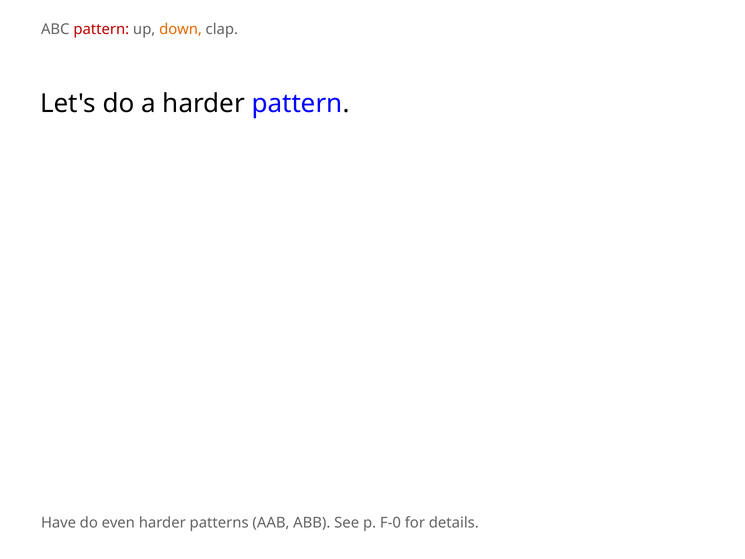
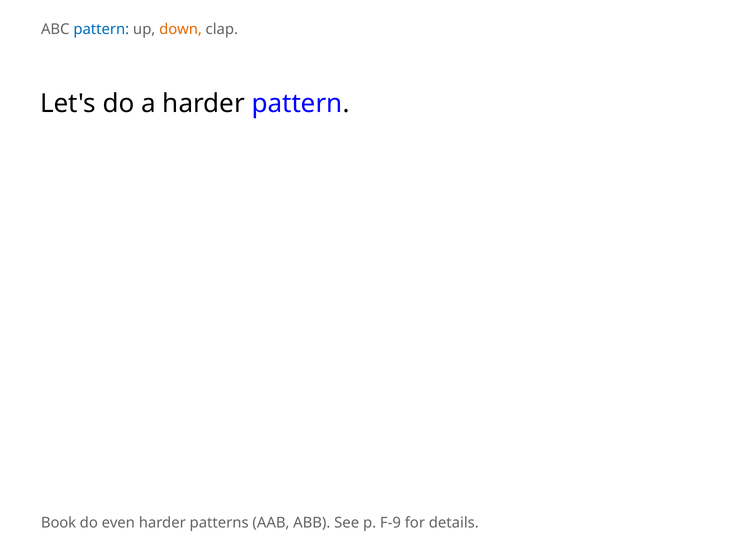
pattern at (101, 29) colour: red -> blue
Have: Have -> Book
F-0: F-0 -> F-9
